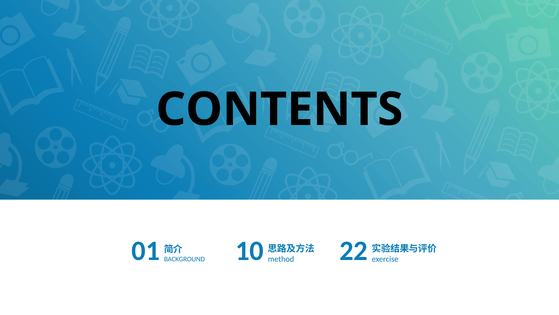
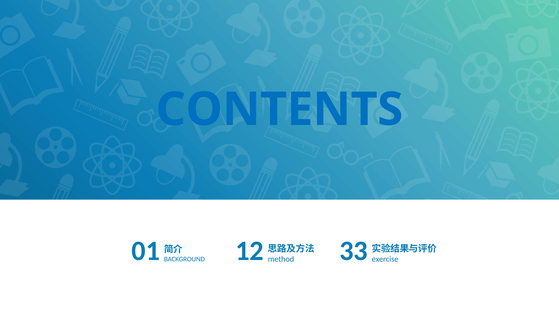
CONTENTS colour: black -> blue
22: 22 -> 33
10: 10 -> 12
